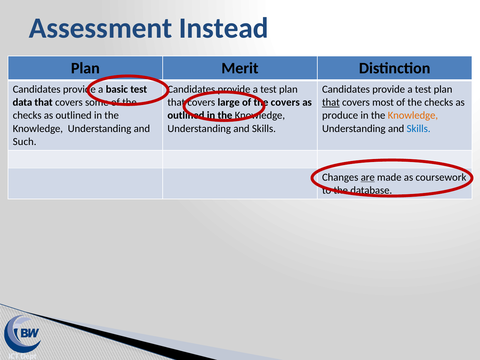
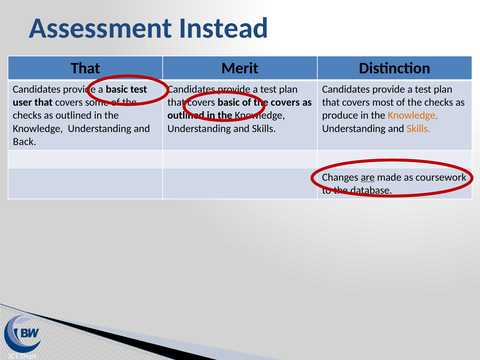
Plan at (85, 68): Plan -> That
data: data -> user
large at (229, 102): large -> basic
that at (331, 102) underline: present -> none
Skills at (419, 129) colour: blue -> orange
Such: Such -> Back
